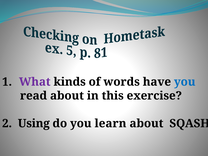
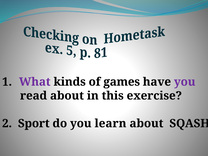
words: words -> games
you at (185, 82) colour: blue -> purple
Using: Using -> Sport
